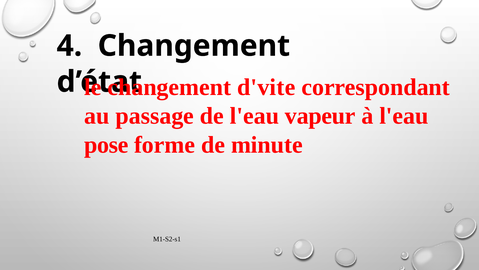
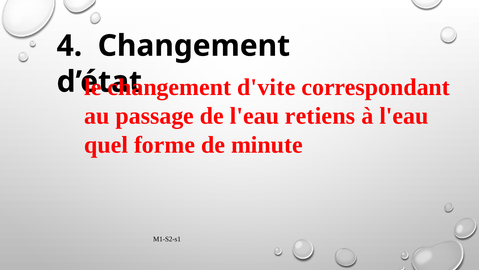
vapeur: vapeur -> retiens
pose: pose -> quel
